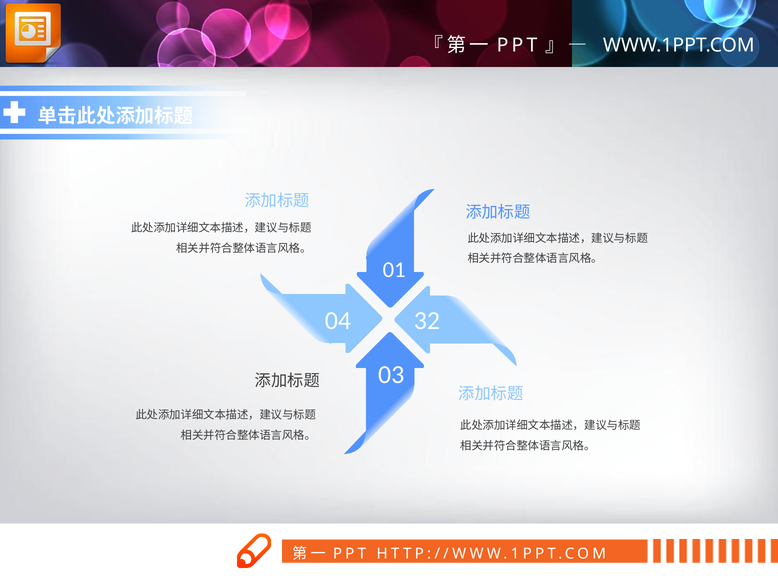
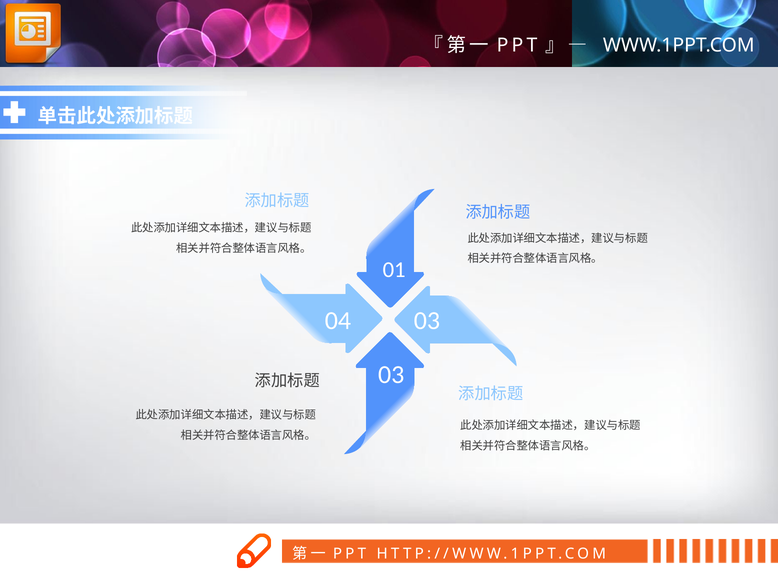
04 32: 32 -> 03
